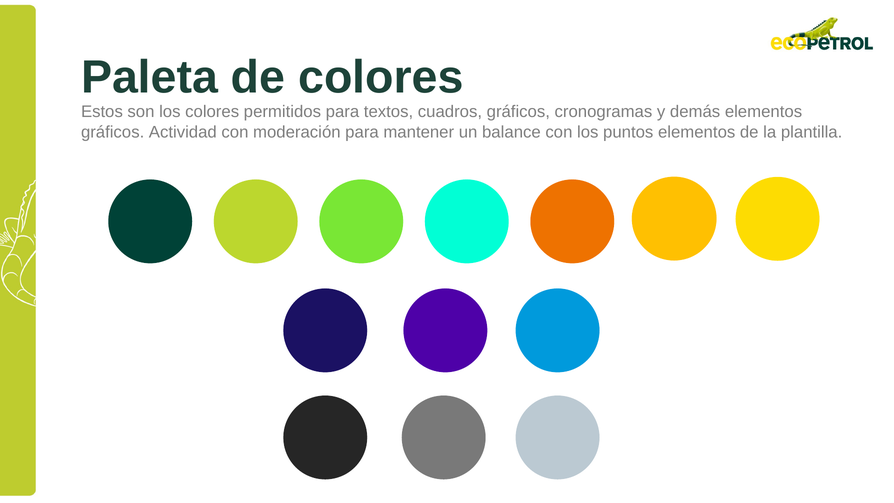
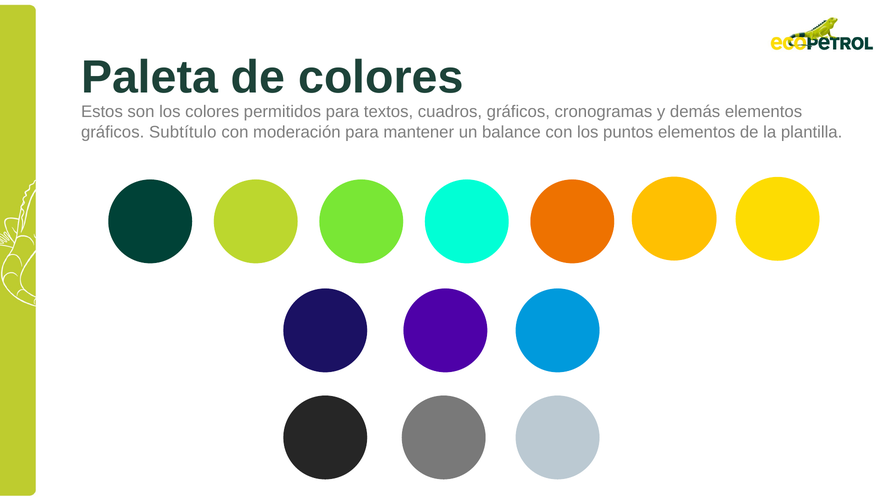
Actividad: Actividad -> Subtítulo
